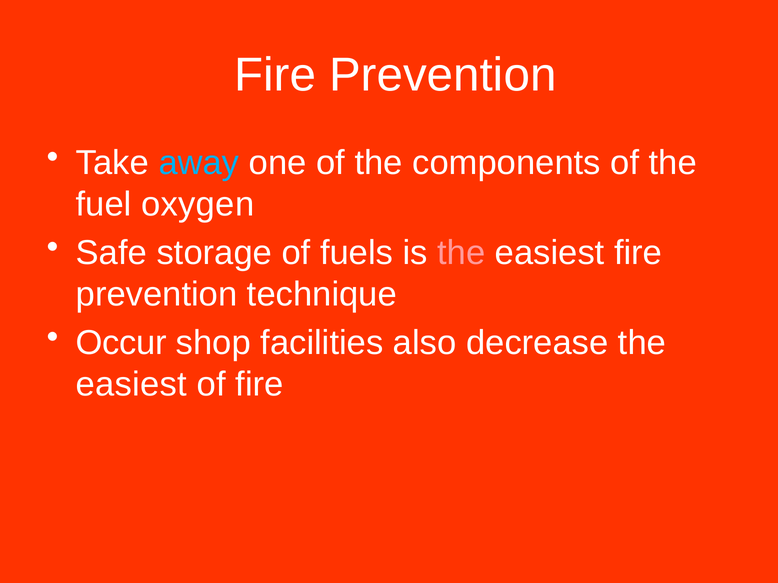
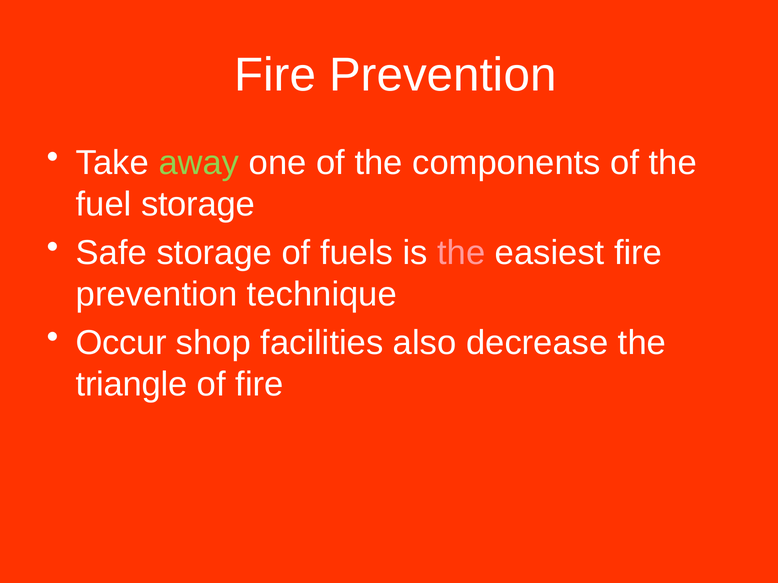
away colour: light blue -> light green
fuel oxygen: oxygen -> storage
easiest at (131, 385): easiest -> triangle
